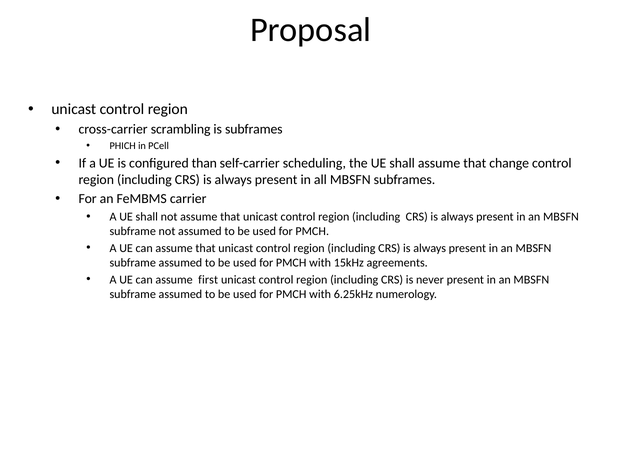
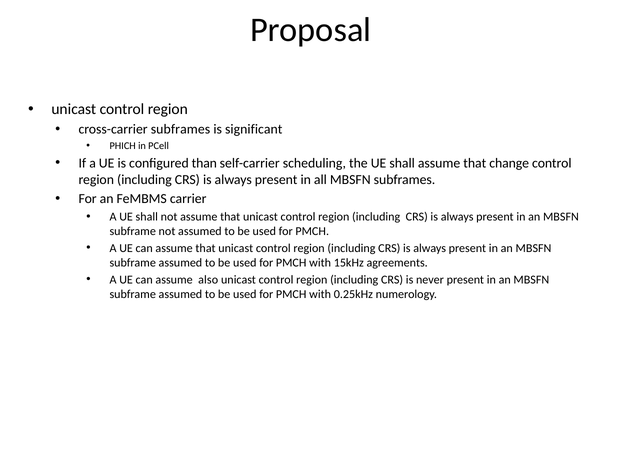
cross-carrier scrambling: scrambling -> subframes
is subframes: subframes -> significant
first: first -> also
6.25kHz: 6.25kHz -> 0.25kHz
